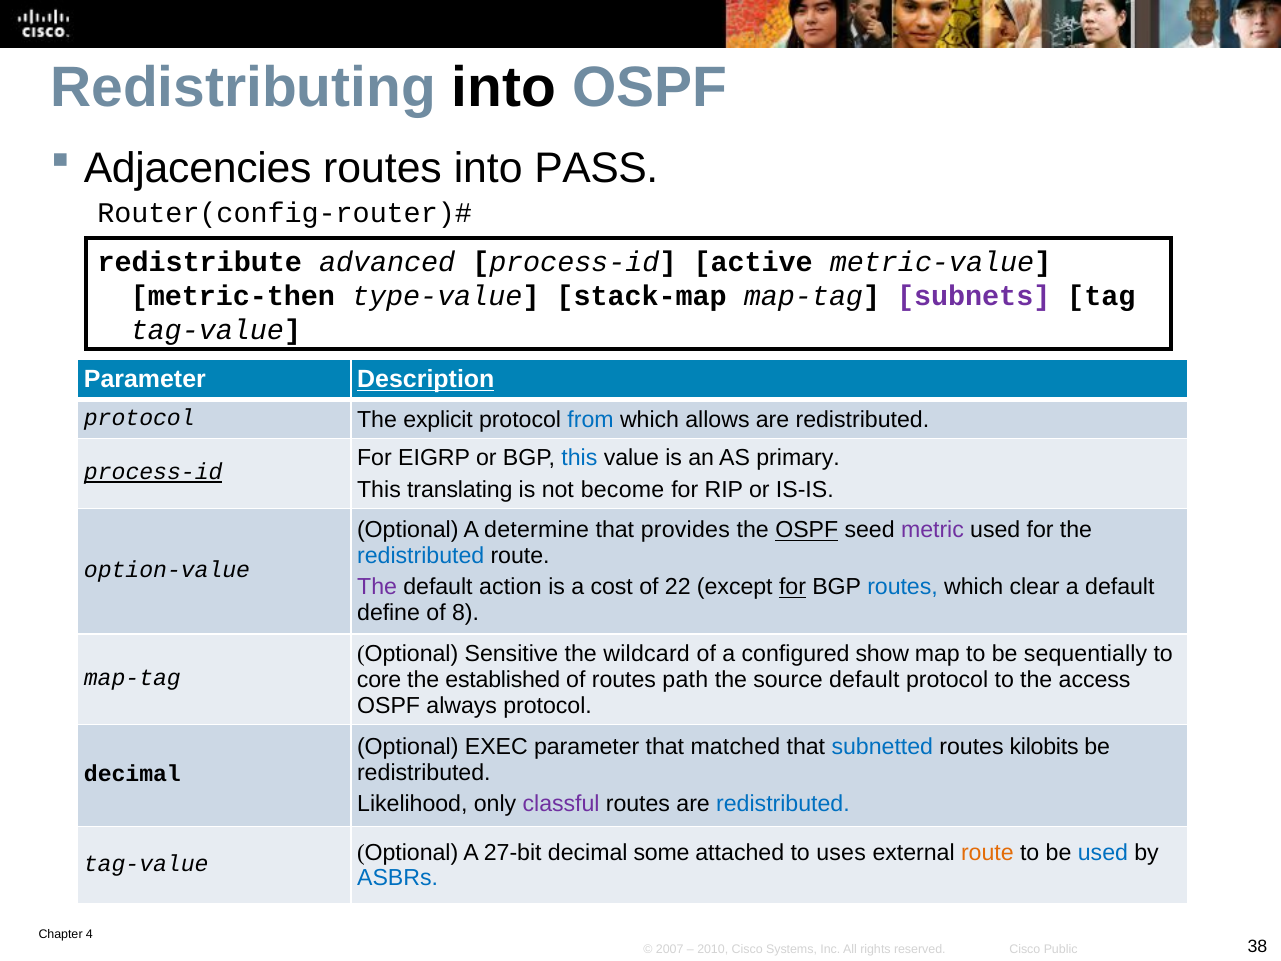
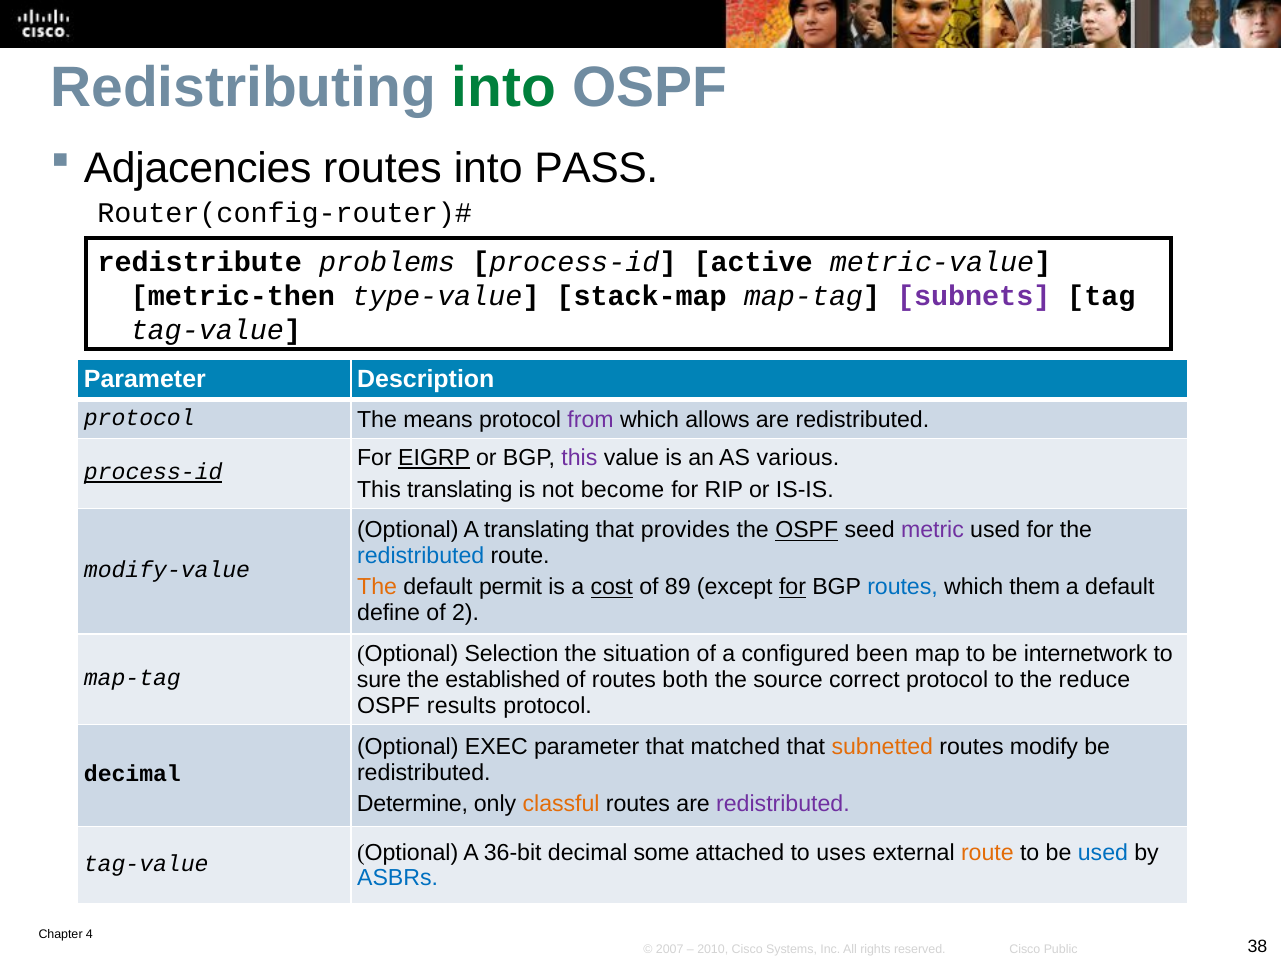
into at (504, 88) colour: black -> green
advanced: advanced -> problems
Description underline: present -> none
explicit: explicit -> means
from colour: blue -> purple
EIGRP underline: none -> present
this at (579, 458) colour: blue -> purple
primary: primary -> various
A determine: determine -> translating
option-value: option-value -> modify-value
The at (377, 587) colour: purple -> orange
action: action -> permit
cost underline: none -> present
22: 22 -> 89
clear: clear -> them
8: 8 -> 2
Sensitive: Sensitive -> Selection
wildcard: wildcard -> situation
show: show -> been
sequentially: sequentially -> internetwork
core: core -> sure
path: path -> both
source default: default -> correct
access: access -> reduce
always: always -> results
subnetted colour: blue -> orange
kilobits: kilobits -> modify
Likelihood: Likelihood -> Determine
classful colour: purple -> orange
redistributed at (783, 804) colour: blue -> purple
27-bit: 27-bit -> 36-bit
